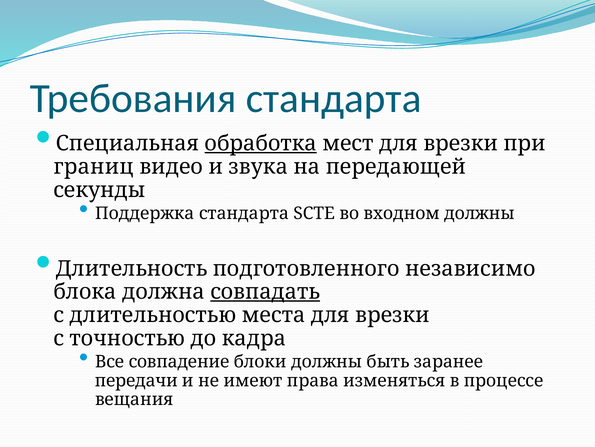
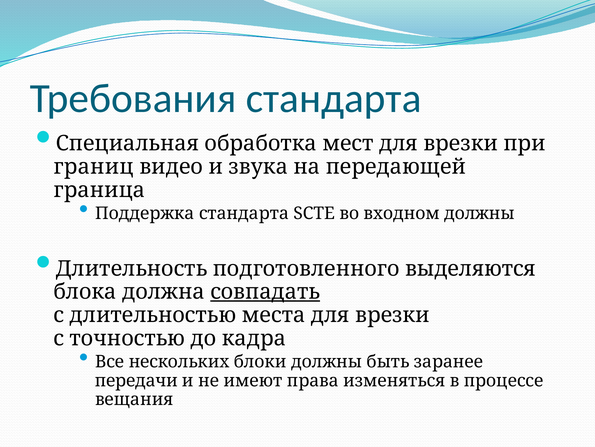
обработка underline: present -> none
секунды: секунды -> граница
независимо: независимо -> выделяются
совпадение: совпадение -> нескольких
